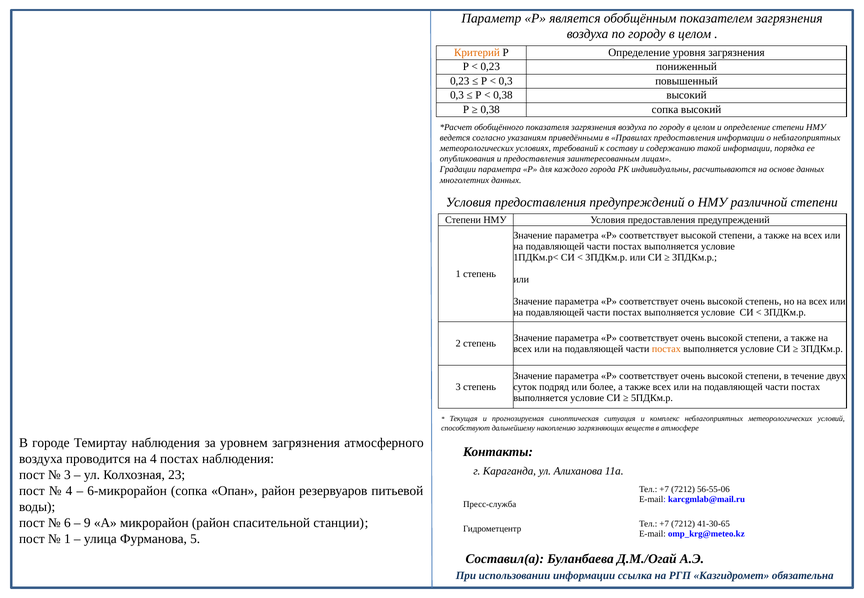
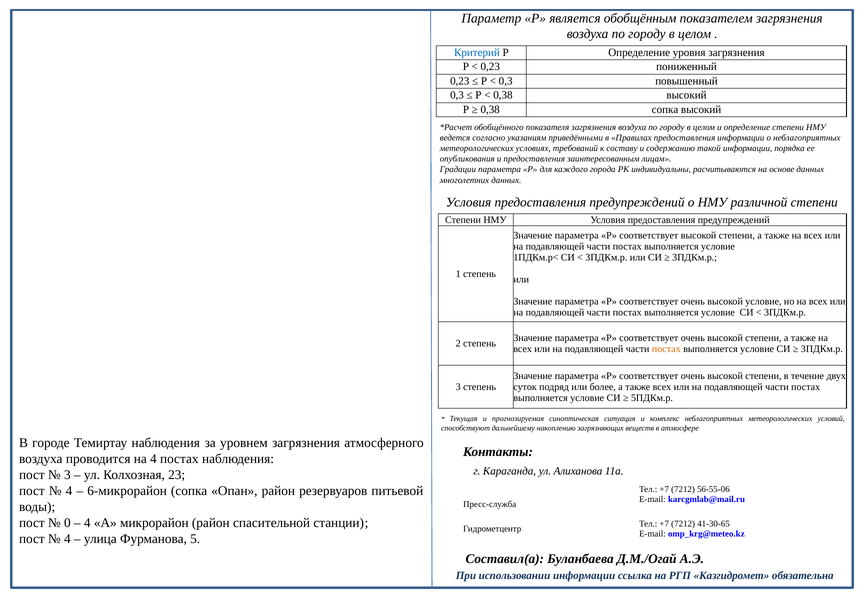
Критерий colour: orange -> blue
высокой степень: степень -> условие
6: 6 -> 0
9 at (87, 523): 9 -> 4
1 at (67, 539): 1 -> 4
